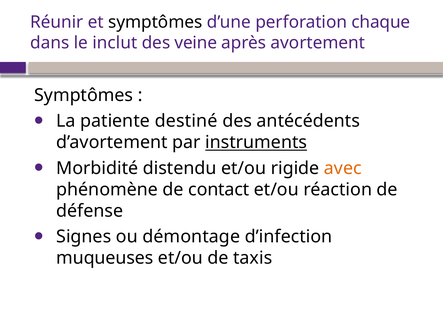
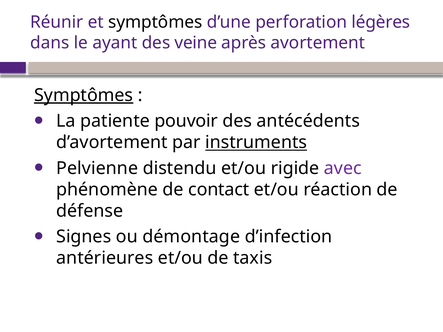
chaque: chaque -> légères
inclut: inclut -> ayant
Symptômes at (84, 95) underline: none -> present
destiné: destiné -> pouvoir
Morbidité: Morbidité -> Pelvienne
avec colour: orange -> purple
muqueuses: muqueuses -> antérieures
